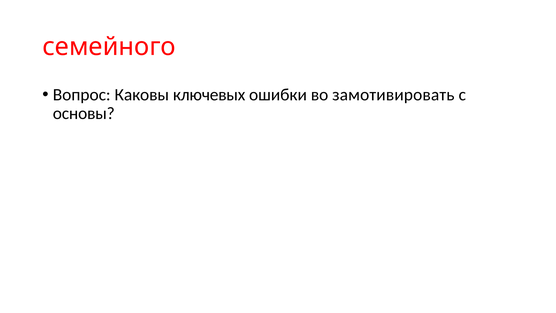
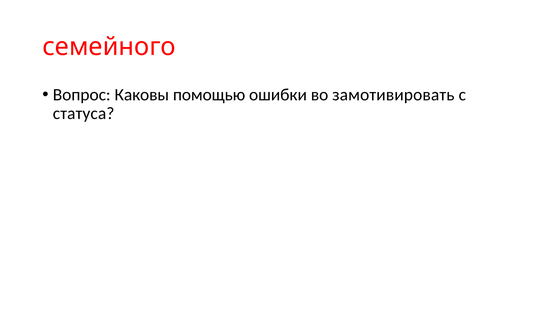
ключевых: ключевых -> помощью
основы: основы -> статуса
